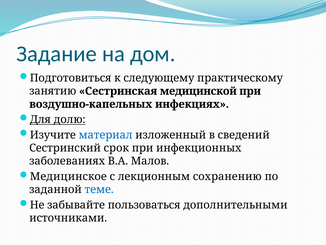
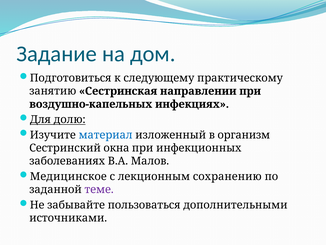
медицинской: медицинской -> направлении
сведений: сведений -> организм
срок: срок -> окна
теме colour: blue -> purple
